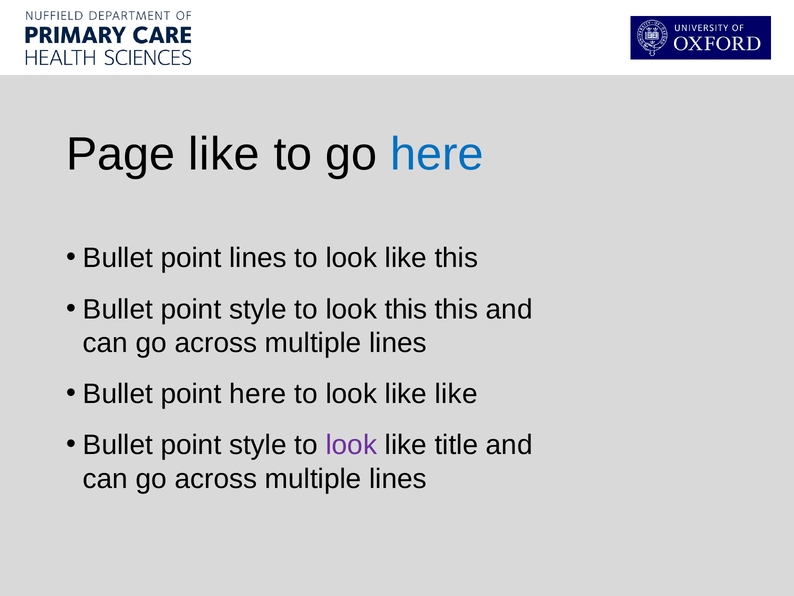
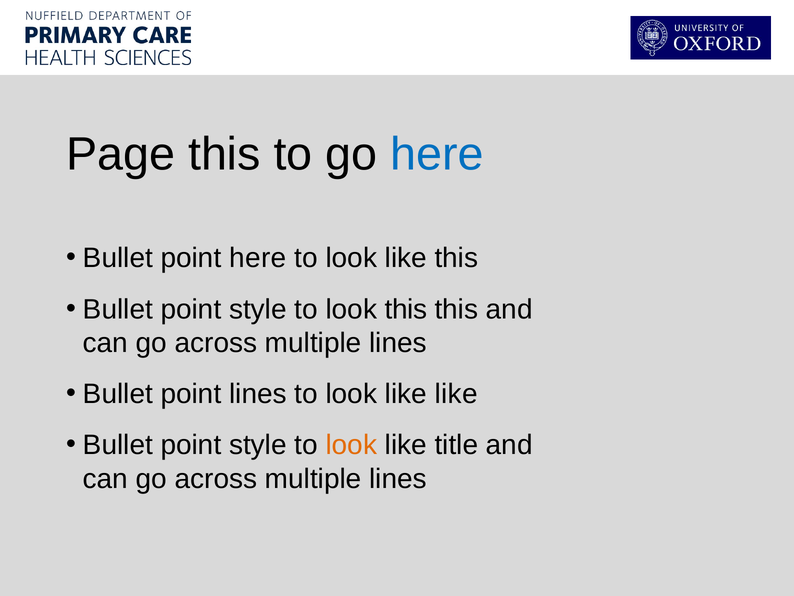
Page like: like -> this
point lines: lines -> here
point here: here -> lines
look at (351, 445) colour: purple -> orange
